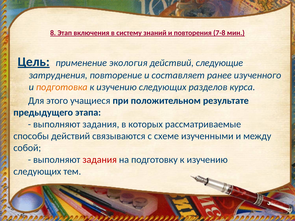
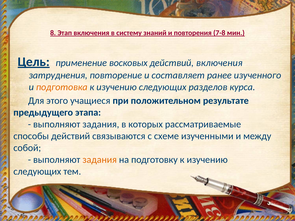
экология: экология -> восковых
действий следующие: следующие -> включения
задания at (100, 160) colour: red -> orange
